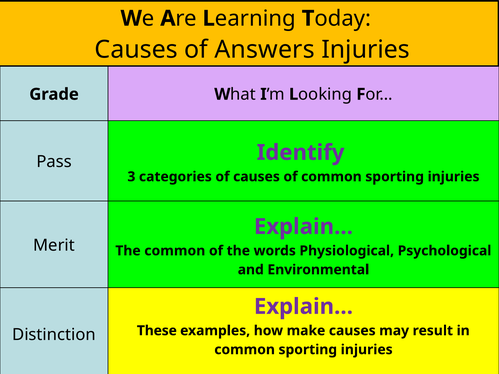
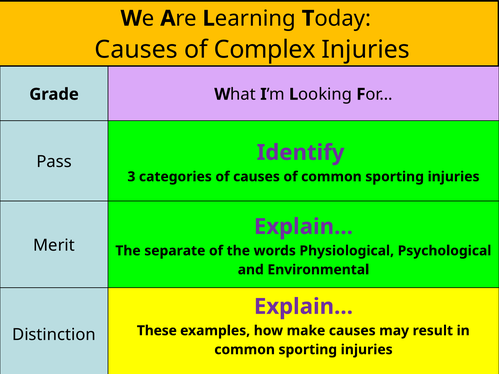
Answers: Answers -> Complex
The common: common -> separate
